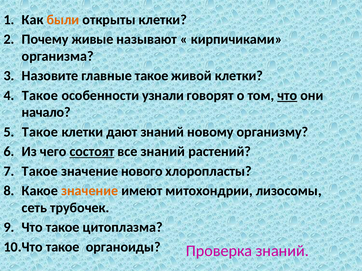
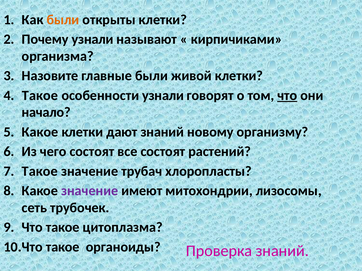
Почему живые: живые -> узнали
главные такое: такое -> были
Такое at (40, 132): Такое -> Какое
состоят at (92, 152) underline: present -> none
все знаний: знаний -> состоят
нового: нового -> трубач
значение at (90, 191) colour: orange -> purple
